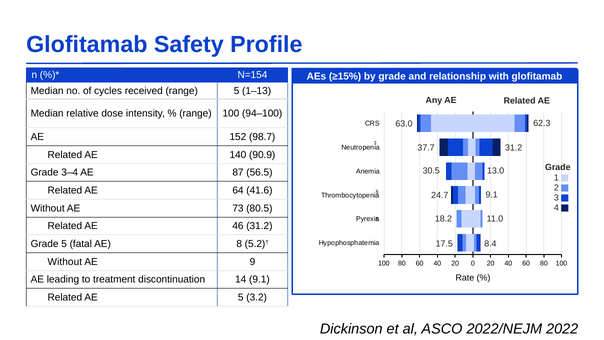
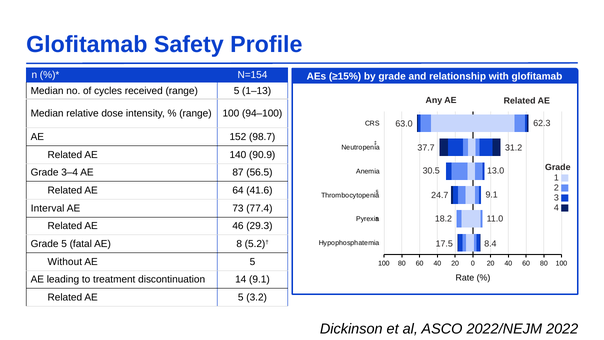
Without at (48, 208): Without -> Interval
80.5: 80.5 -> 77.4
46 31.2: 31.2 -> 29.3
9 at (253, 262): 9 -> 5
